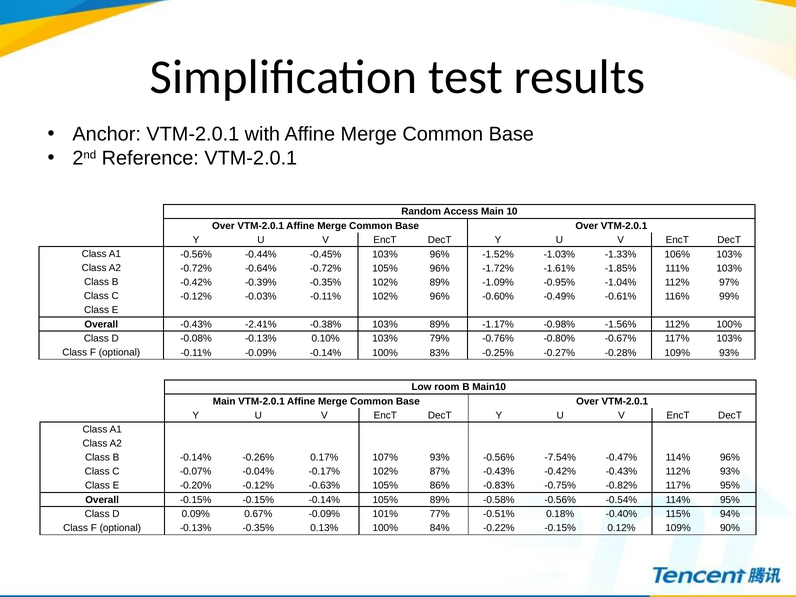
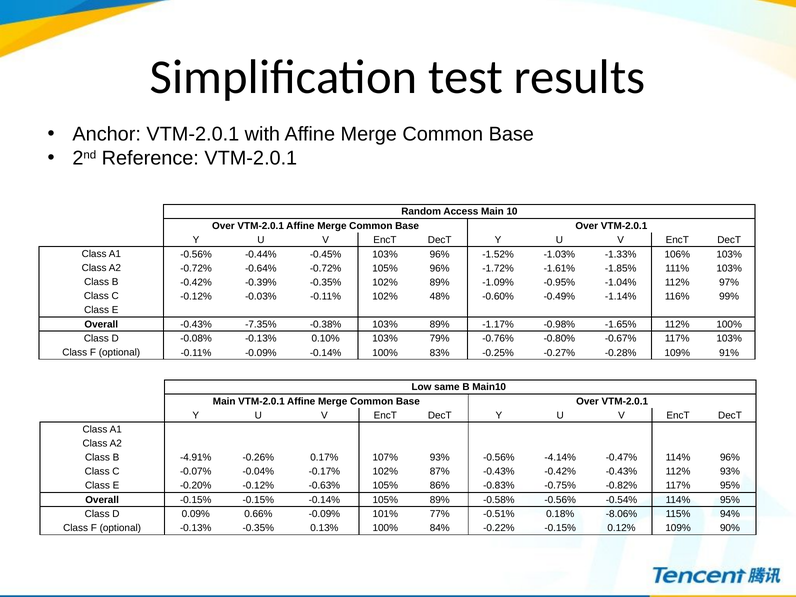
102% 96%: 96% -> 48%
-0.61%: -0.61% -> -1.14%
-2.41%: -2.41% -> -7.35%
-1.56%: -1.56% -> -1.65%
109% 93%: 93% -> 91%
room: room -> same
B -0.14%: -0.14% -> -4.91%
-7.54%: -7.54% -> -4.14%
0.67%: 0.67% -> 0.66%
-0.40%: -0.40% -> -8.06%
